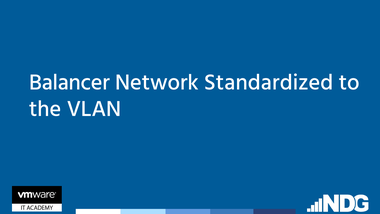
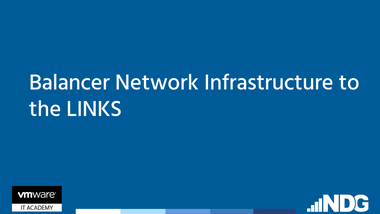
Standardized: Standardized -> Infrastructure
VLAN: VLAN -> LINKS
